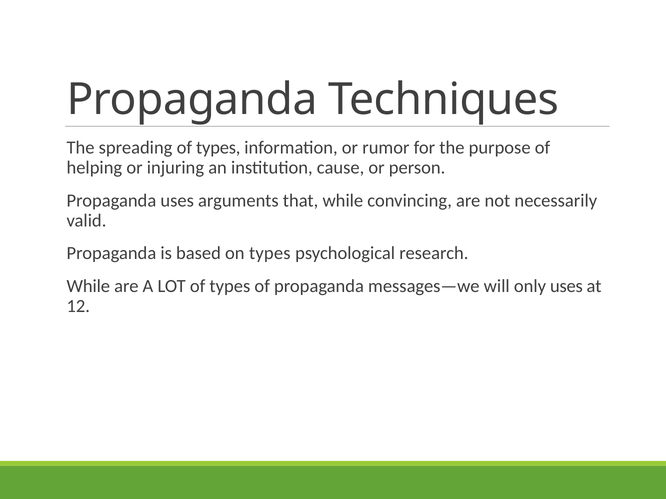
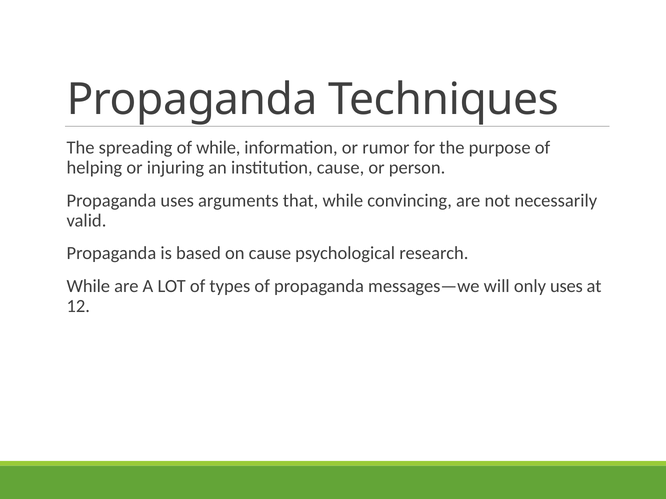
spreading of types: types -> while
on types: types -> cause
